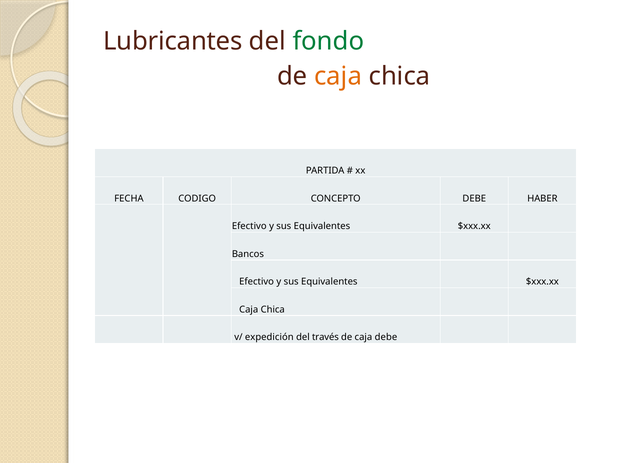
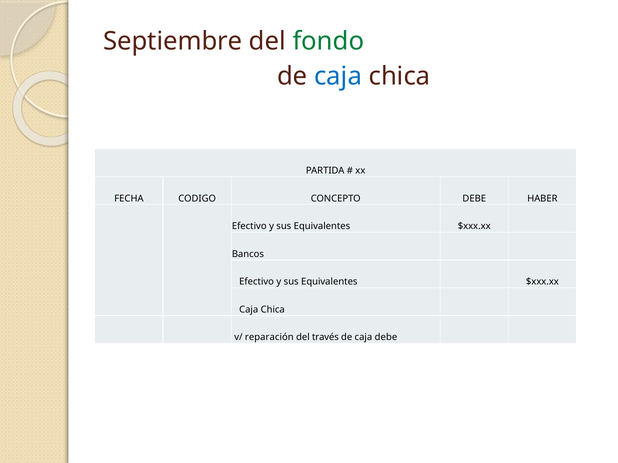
Lubricantes: Lubricantes -> Septiembre
caja at (338, 76) colour: orange -> blue
expedición: expedición -> reparación
